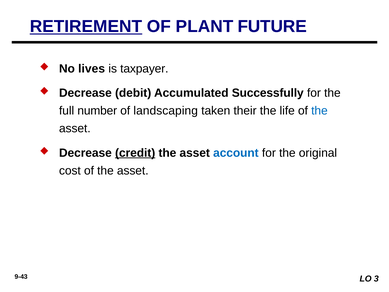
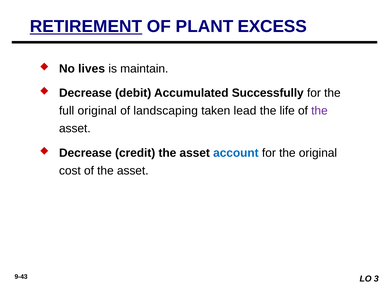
FUTURE: FUTURE -> EXCESS
taxpayer: taxpayer -> maintain
full number: number -> original
their: their -> lead
the at (319, 111) colour: blue -> purple
credit underline: present -> none
